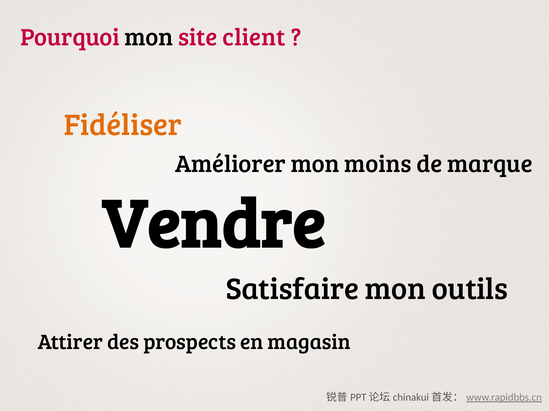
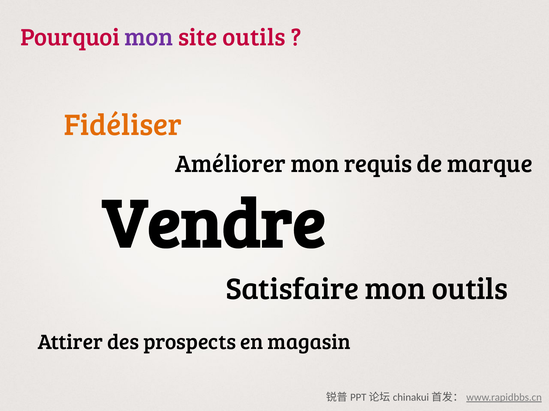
mon at (149, 38) colour: black -> purple
site client: client -> outils
moins: moins -> requis
